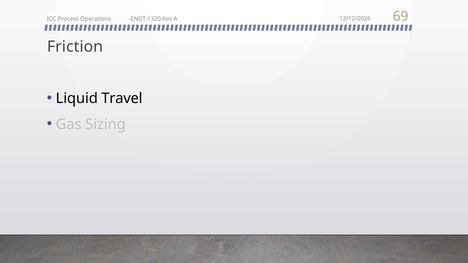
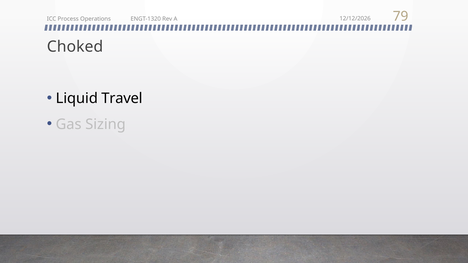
69: 69 -> 79
Friction: Friction -> Choked
